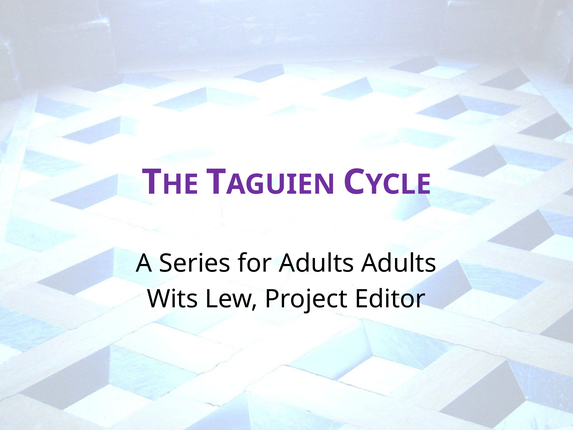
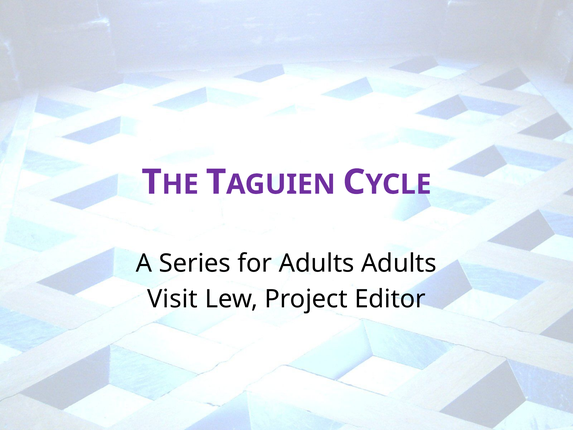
Wits: Wits -> Visit
